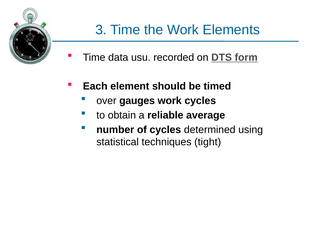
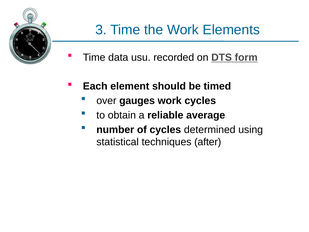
tight: tight -> after
